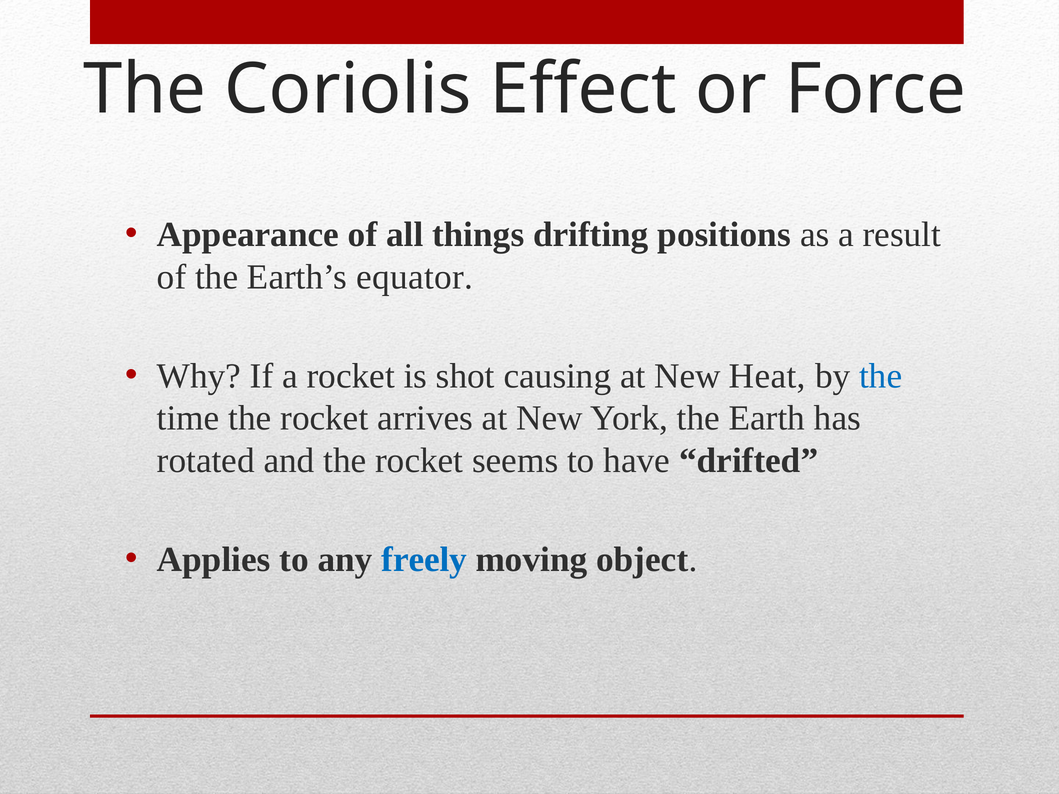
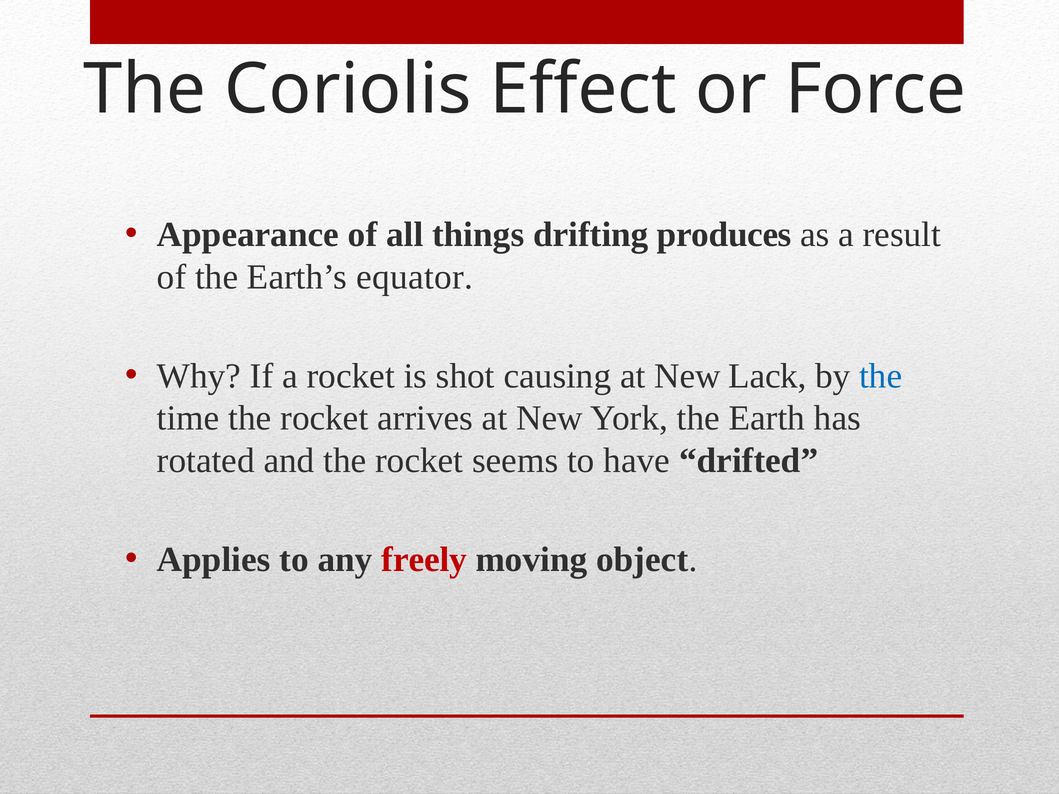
positions: positions -> produces
Heat: Heat -> Lack
freely colour: blue -> red
